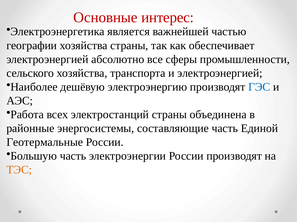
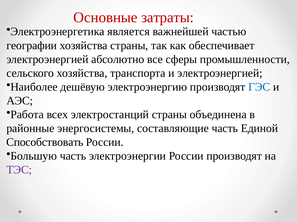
интерес: интерес -> затраты
Геотермальные: Геотермальные -> Способствовать
ТЭС colour: orange -> purple
